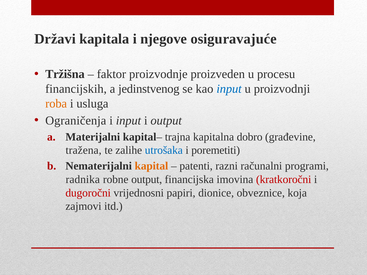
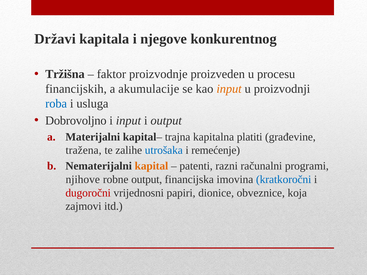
osiguravajuće: osiguravajuće -> konkurentnog
jedinstvenog: jedinstvenog -> akumulacije
input at (229, 89) colour: blue -> orange
roba colour: orange -> blue
Ograničenja: Ograničenja -> Dobrovoljno
dobro: dobro -> platiti
poremetiti: poremetiti -> remećenje
radnika: radnika -> njihove
kratkoročni colour: red -> blue
